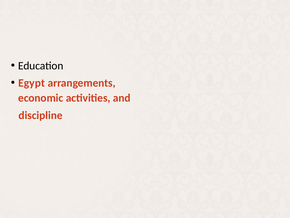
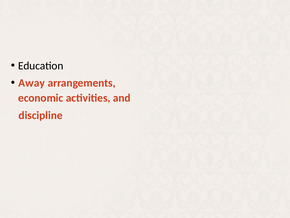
Egypt: Egypt -> Away
